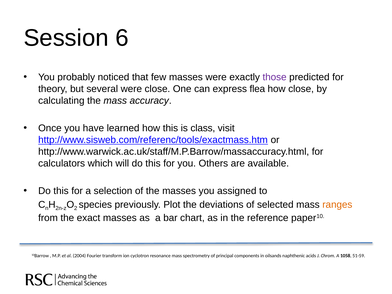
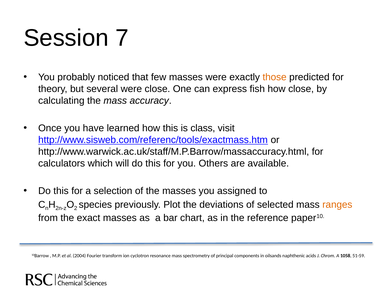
6: 6 -> 7
those colour: purple -> orange
flea: flea -> fish
